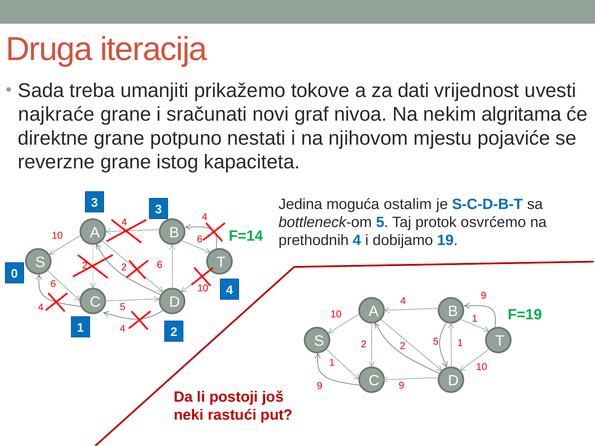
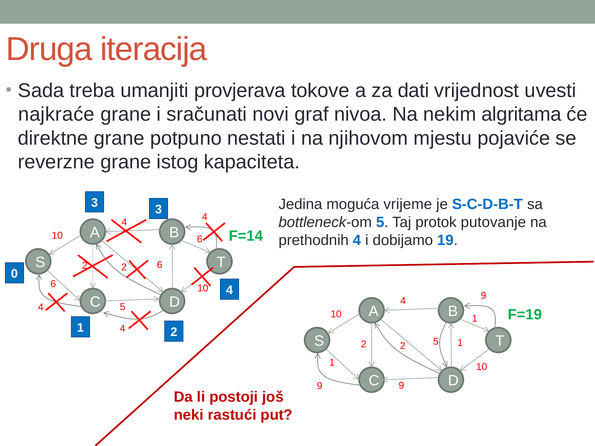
prikažemo: prikažemo -> provjerava
ostalim: ostalim -> vrijeme
osvrćemo: osvrćemo -> putovanje
